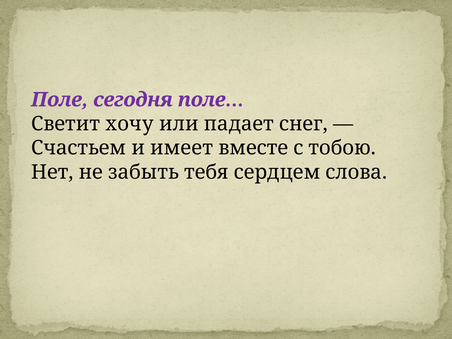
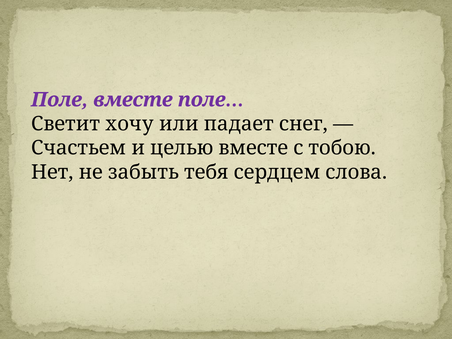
Поле сегодня: сегодня -> вместе
имеет: имеет -> целью
